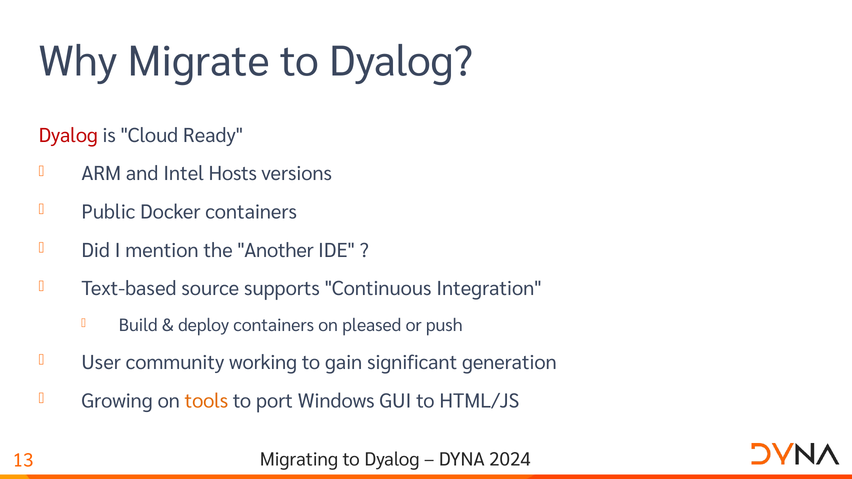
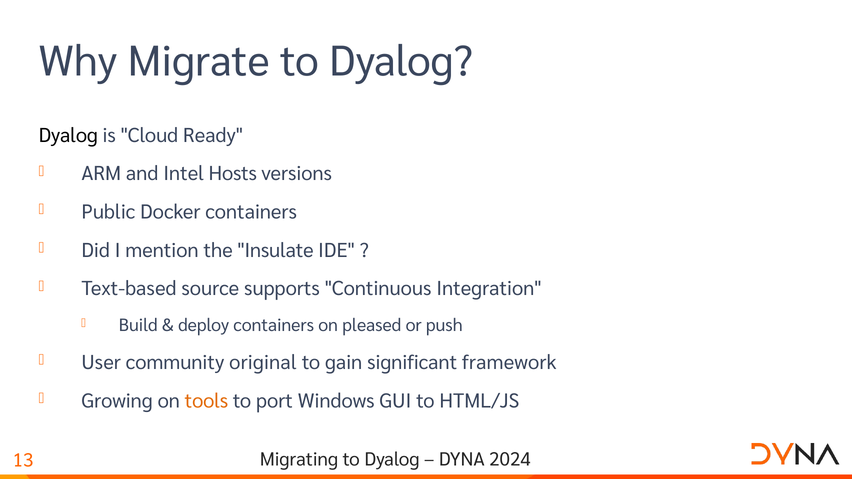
Dyalog at (68, 136) colour: red -> black
Another: Another -> Insulate
working: working -> original
generation: generation -> framework
